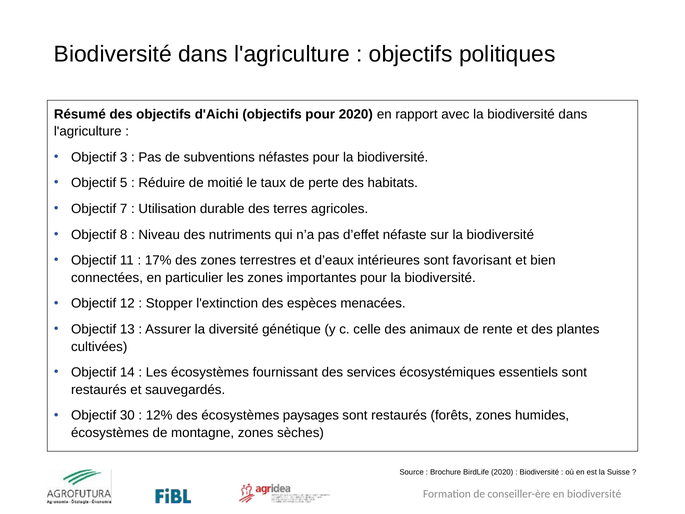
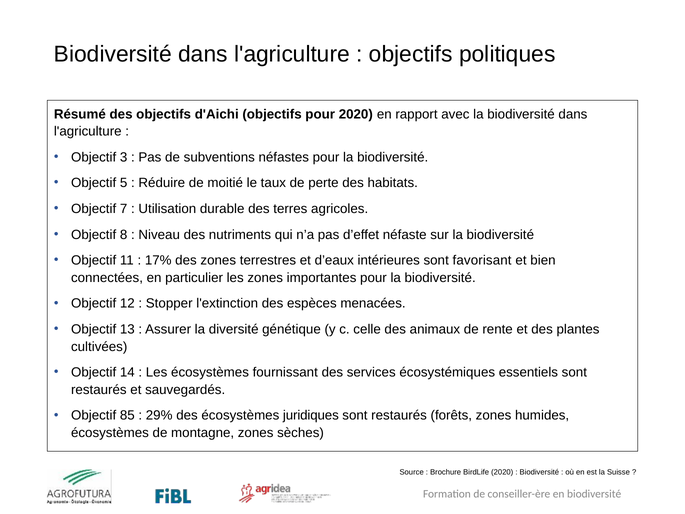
30: 30 -> 85
12%: 12% -> 29%
paysages: paysages -> juridiques
